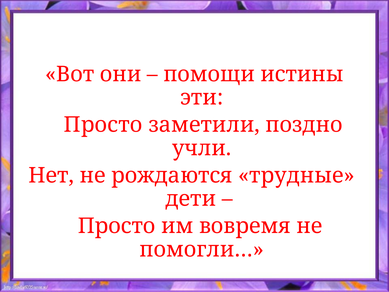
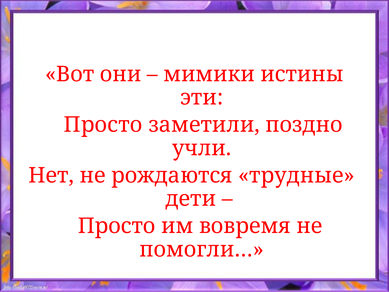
помощи: помощи -> мимики
